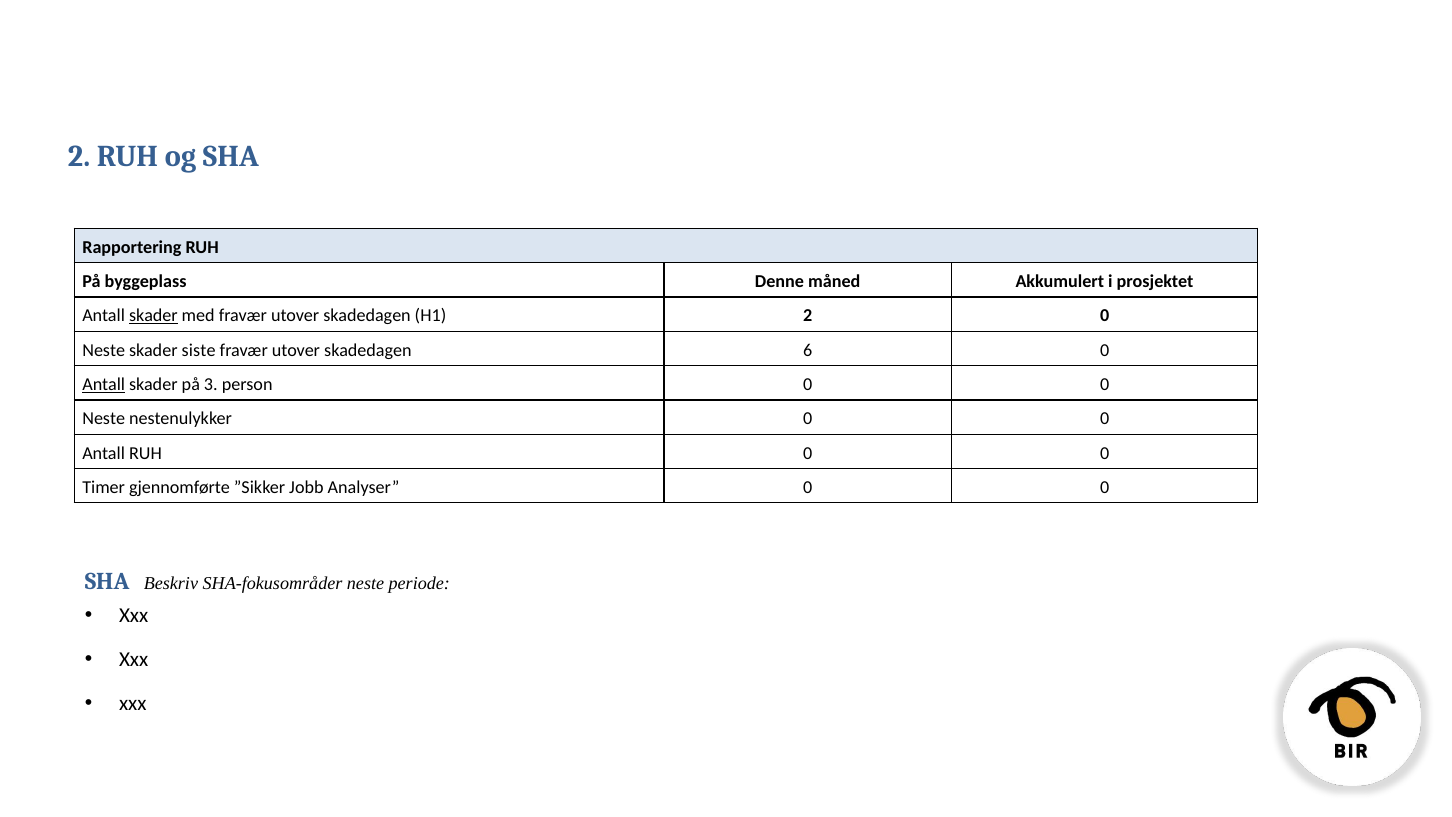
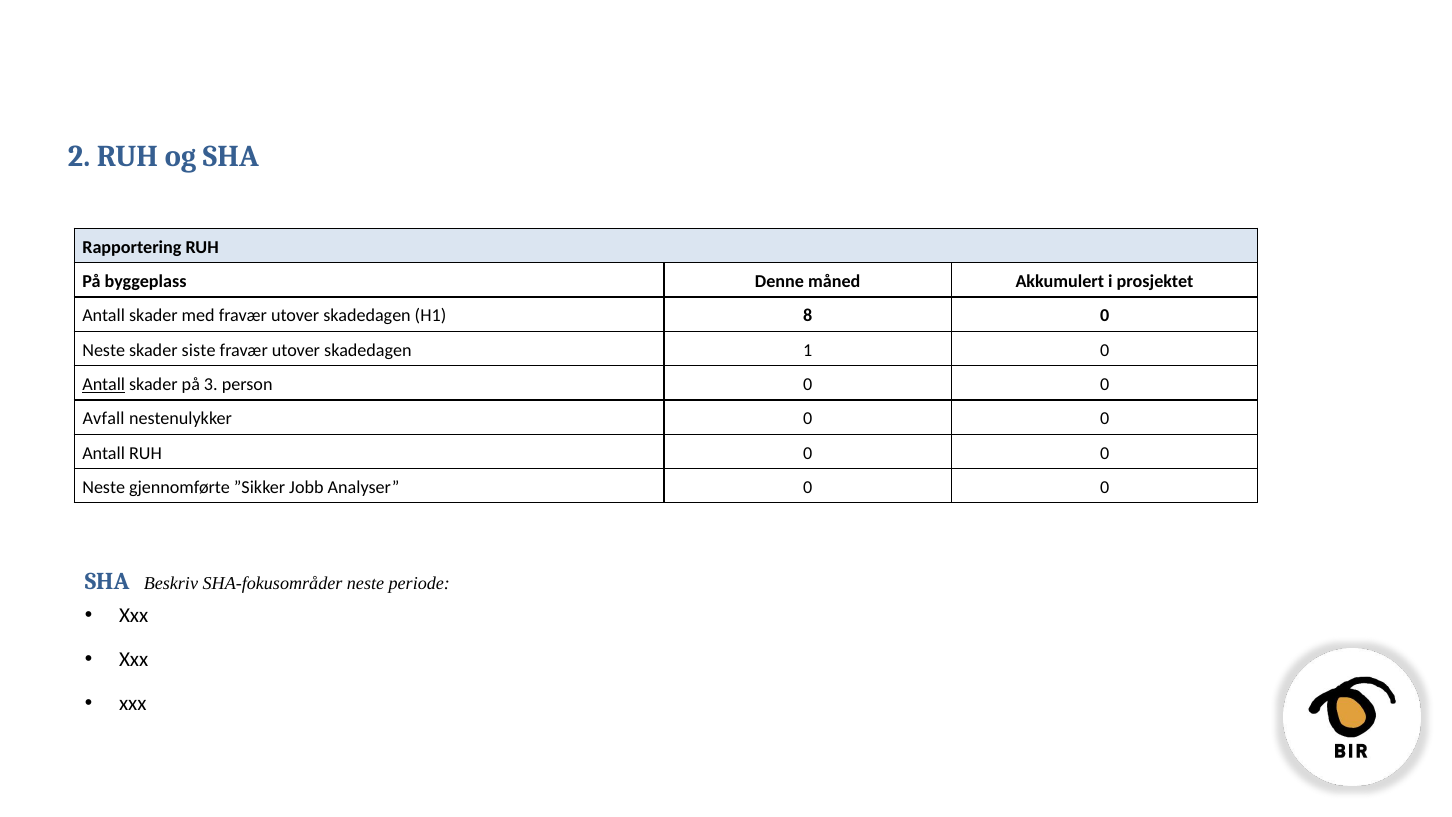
skader at (153, 316) underline: present -> none
H1 2: 2 -> 8
6: 6 -> 1
Neste at (104, 419): Neste -> Avfall
Timer at (104, 487): Timer -> Neste
